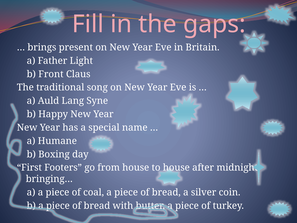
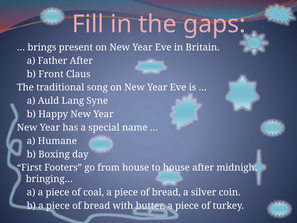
Father Light: Light -> After
